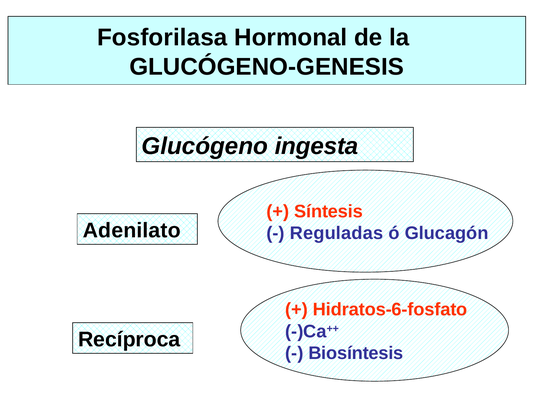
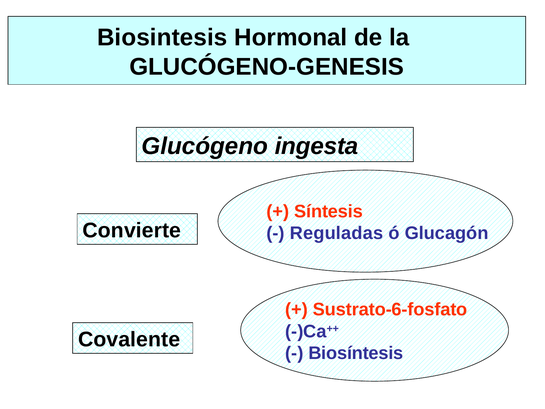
Fosforilasa: Fosforilasa -> Biosintesis
Adenilato: Adenilato -> Convierte
Hidratos-6-fosfato: Hidratos-6-fosfato -> Sustrato-6-fosfato
Recíproca: Recíproca -> Covalente
